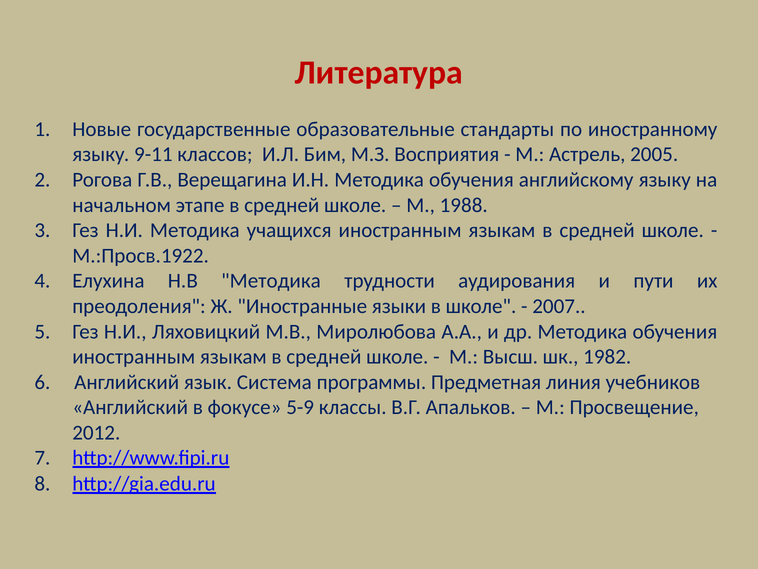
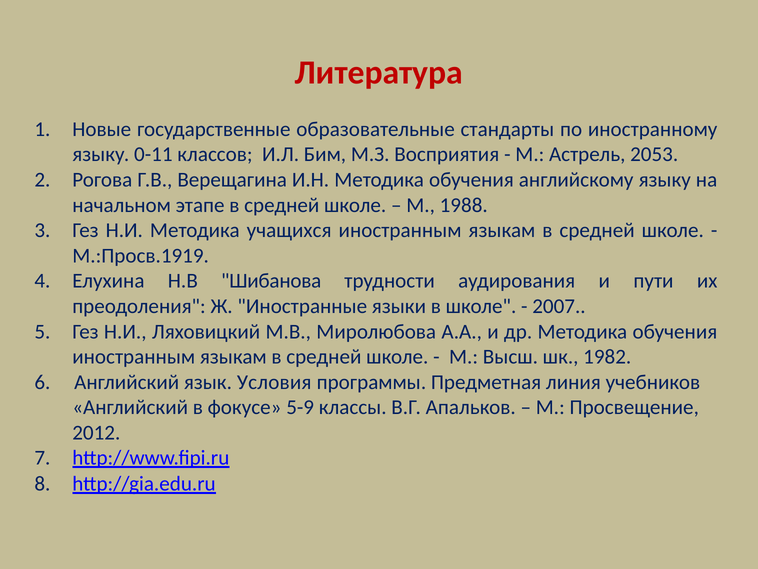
9-11: 9-11 -> 0-11
2005: 2005 -> 2053
М.:Просв.1922: М.:Просв.1922 -> М.:Просв.1919
Н.В Методика: Методика -> Шибанова
Система: Система -> Условия
